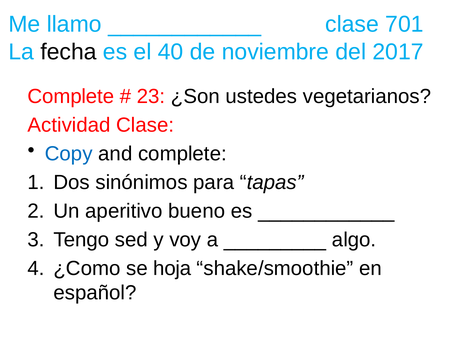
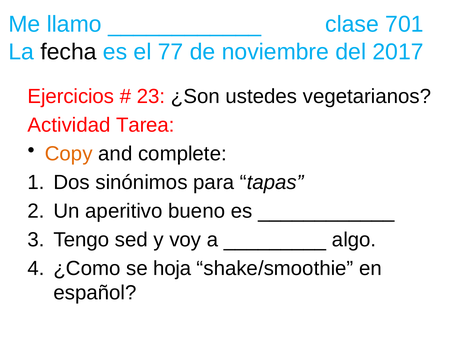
40: 40 -> 77
Complete at (71, 96): Complete -> Ejercicios
Actividad Clase: Clase -> Tarea
Copy colour: blue -> orange
